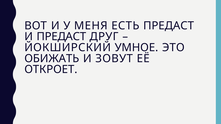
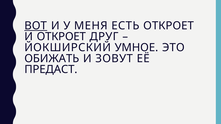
ВОТ underline: none -> present
ЕСТЬ ПРЕДАСТ: ПРЕДАСТ -> ОТКРОЕТ
И ПРЕДАСТ: ПРЕДАСТ -> ОТКРОЕТ
ОТКРОЕТ: ОТКРОЕТ -> ПРЕДАСТ
